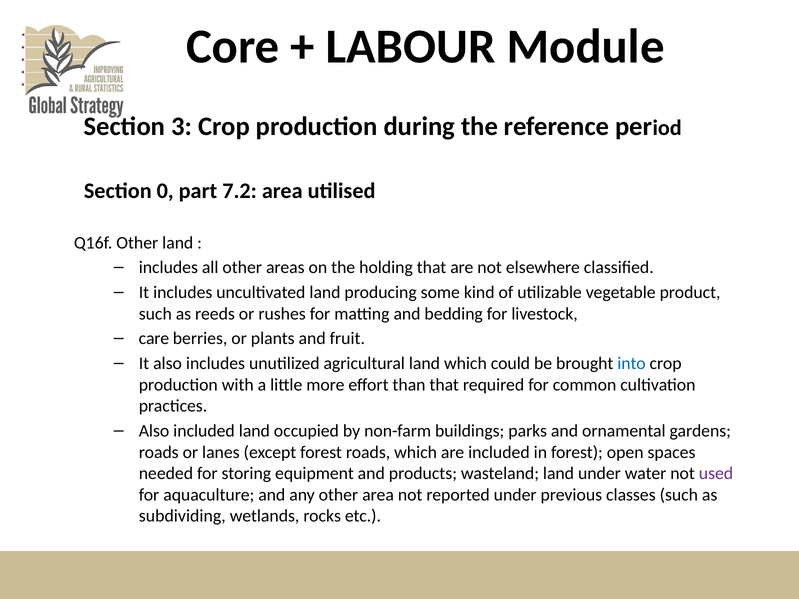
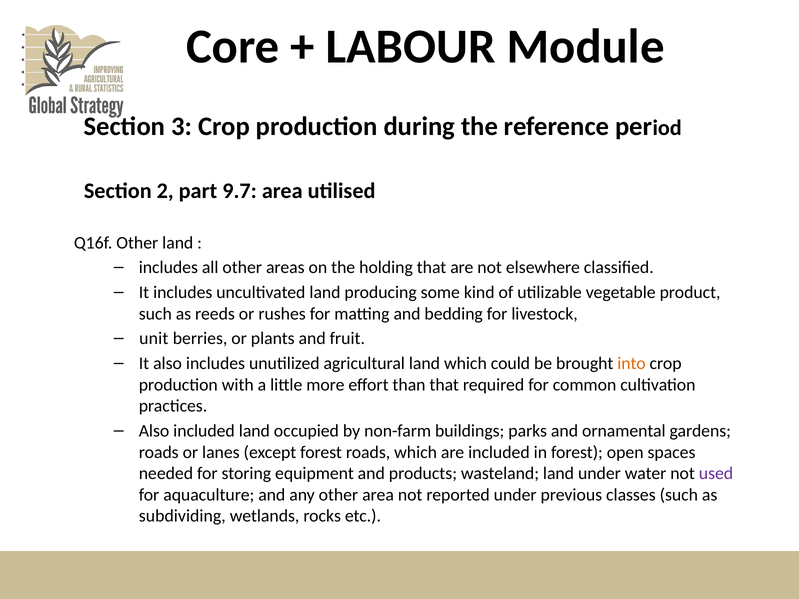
0: 0 -> 2
7.2: 7.2 -> 9.7
care: care -> unit
into colour: blue -> orange
